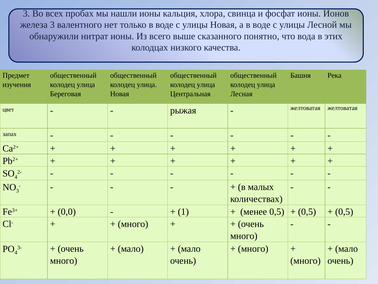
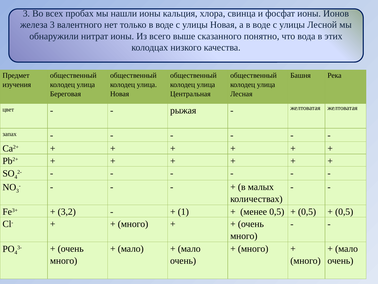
0,0: 0,0 -> 3,2
